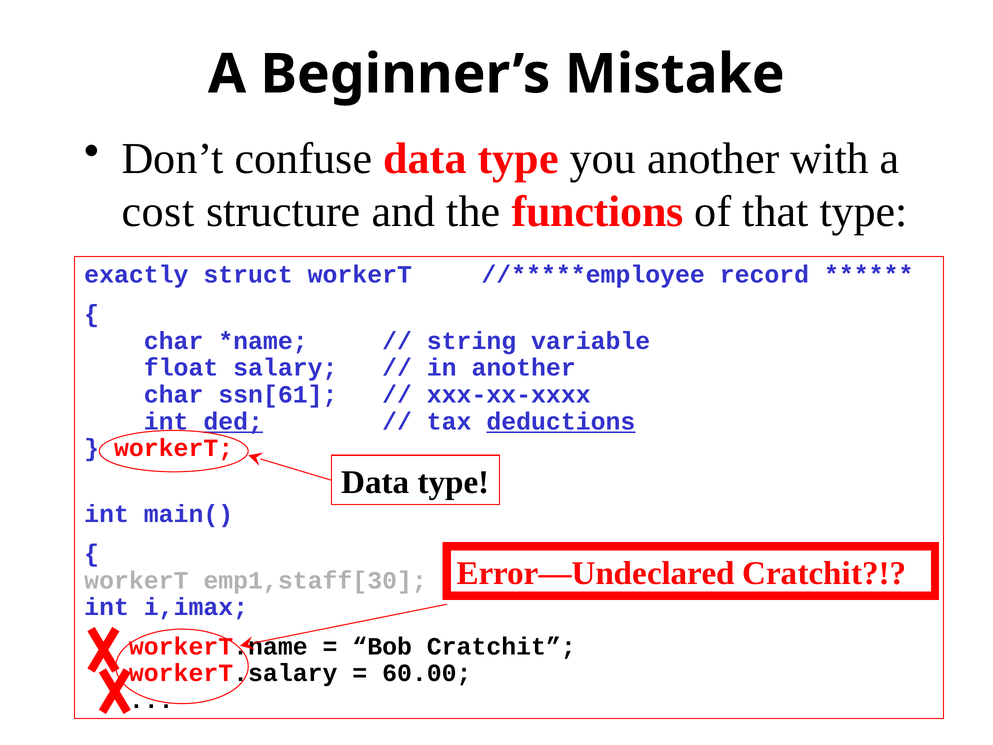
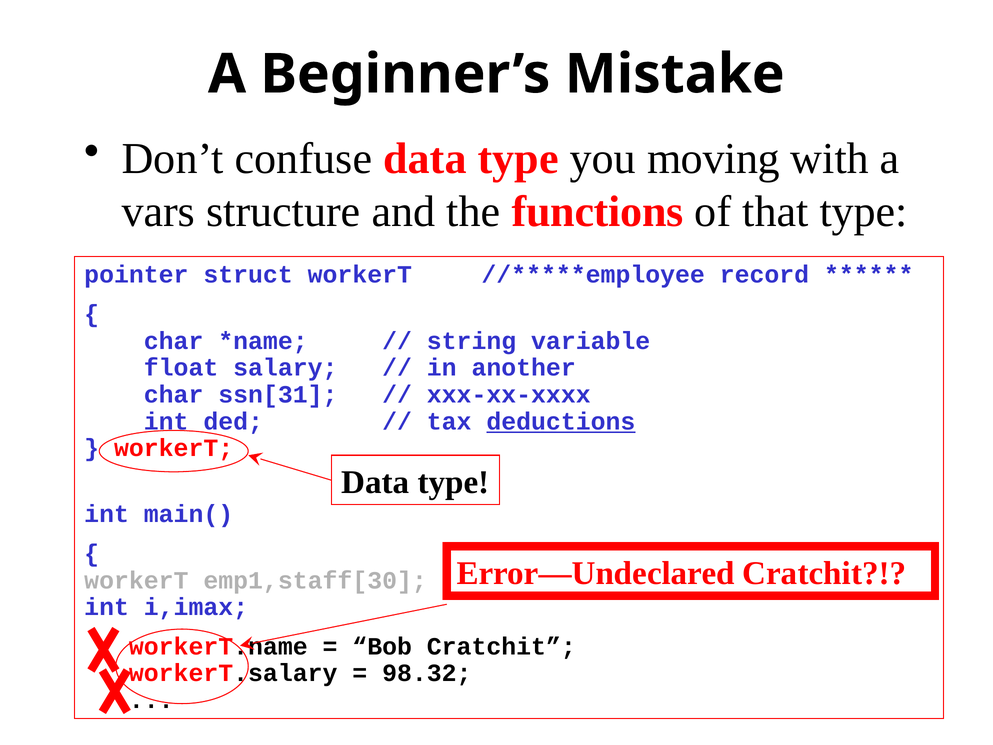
you another: another -> moving
cost: cost -> vars
exactly: exactly -> pointer
ssn[61: ssn[61 -> ssn[31
ded underline: present -> none
60.00: 60.00 -> 98.32
